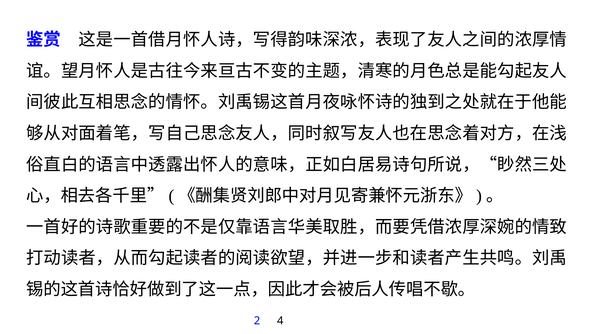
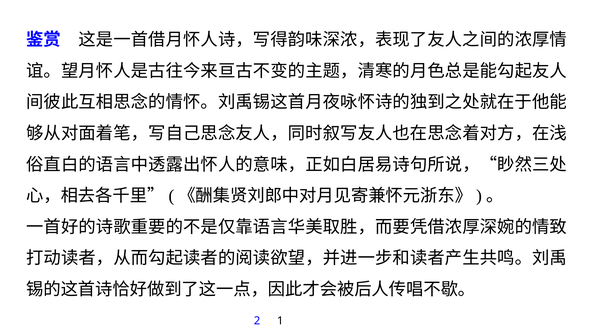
4: 4 -> 1
